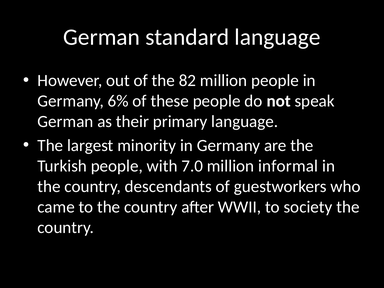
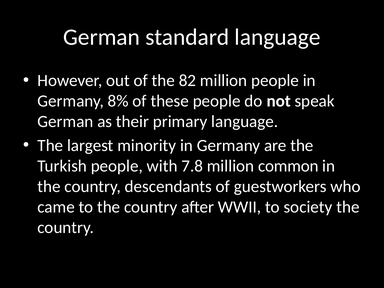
6%: 6% -> 8%
7.0: 7.0 -> 7.8
informal: informal -> common
